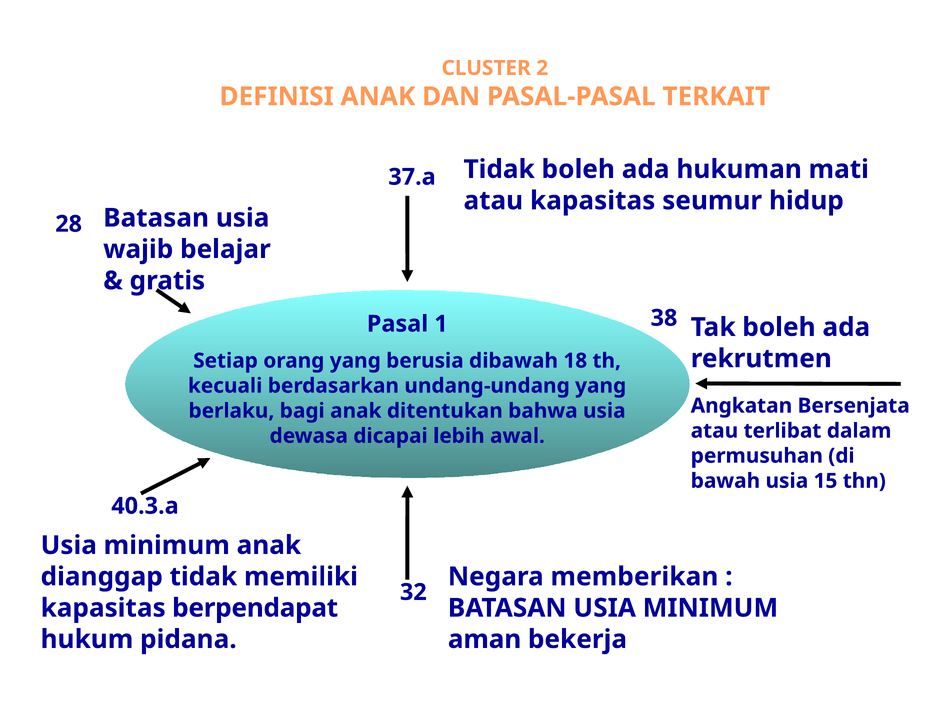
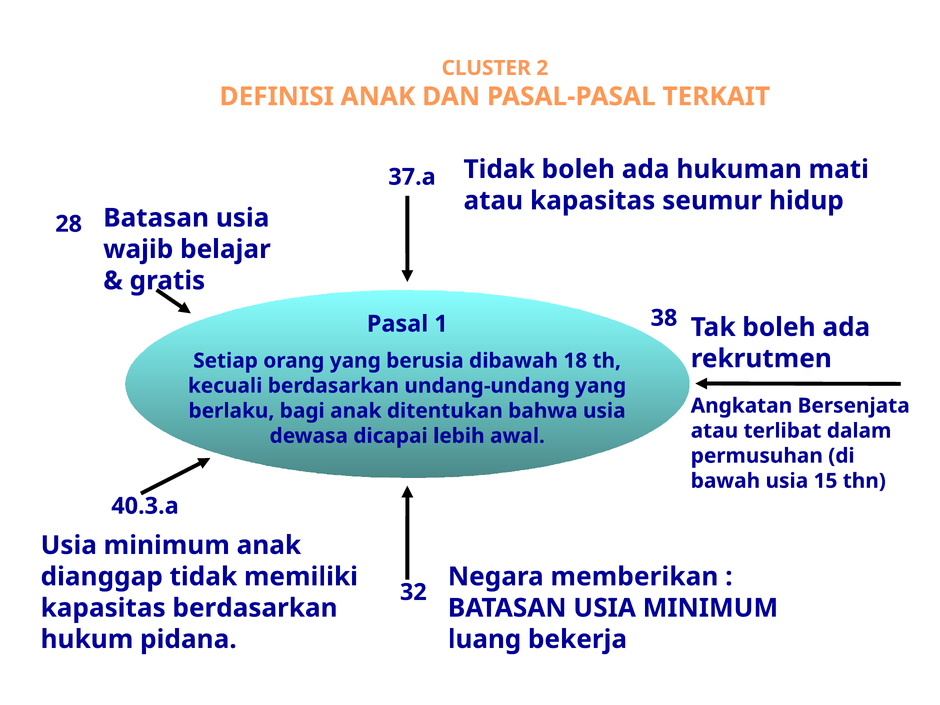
kapasitas berpendapat: berpendapat -> berdasarkan
aman: aman -> luang
